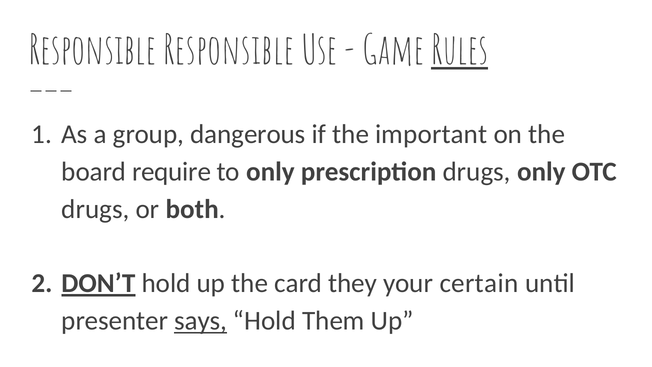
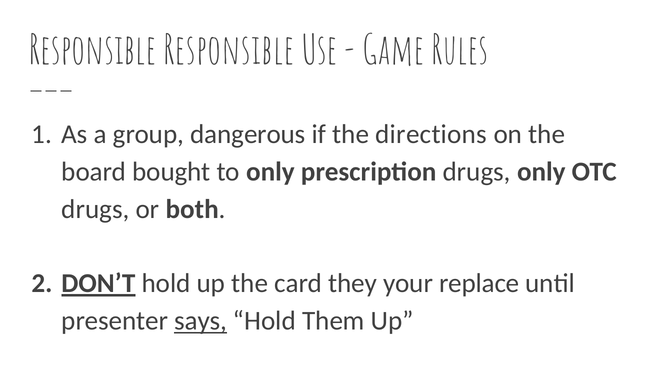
Rules underline: present -> none
important: important -> directions
require: require -> bought
certain: certain -> replace
